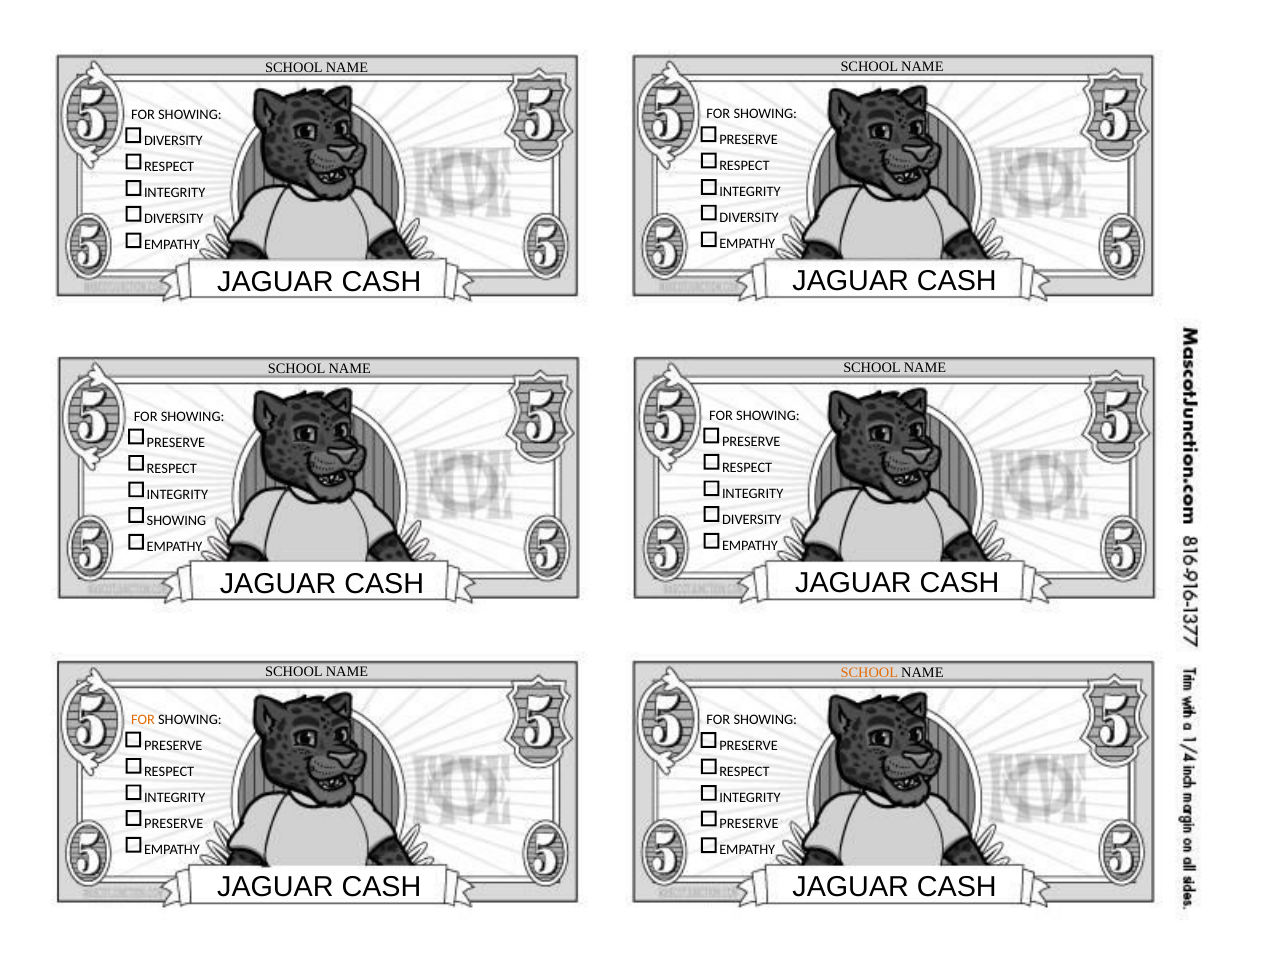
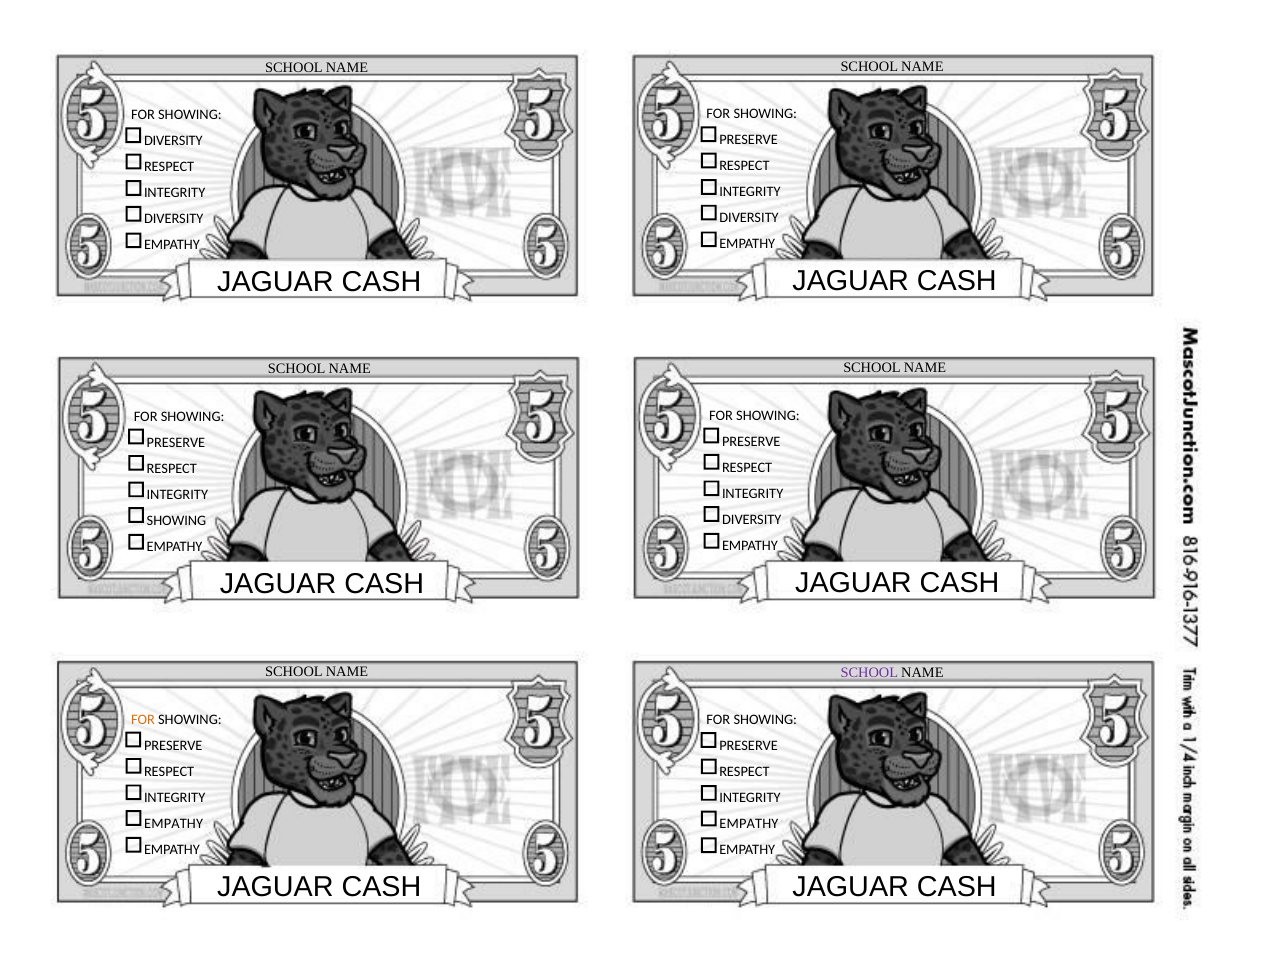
SCHOOL at (869, 672) colour: orange -> purple
PRESERVE at (174, 823): PRESERVE -> EMPATHY
PRESERVE at (749, 823): PRESERVE -> EMPATHY
